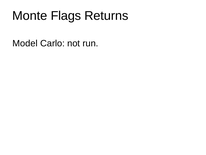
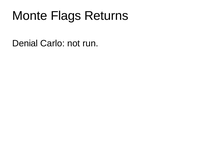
Model: Model -> Denial
